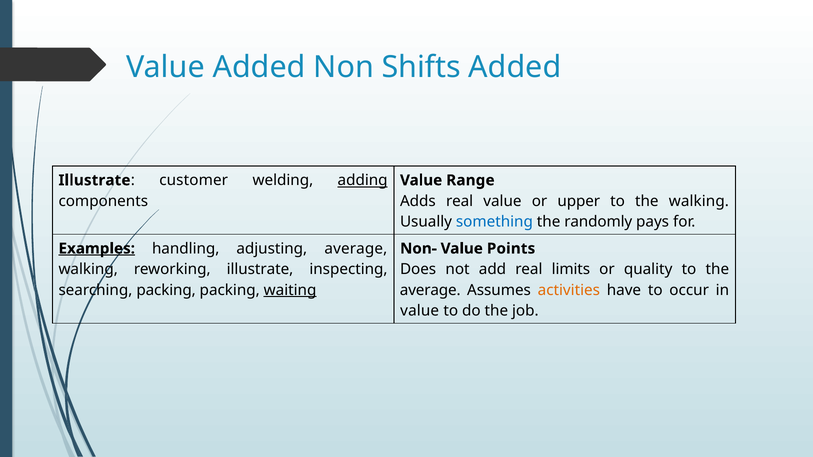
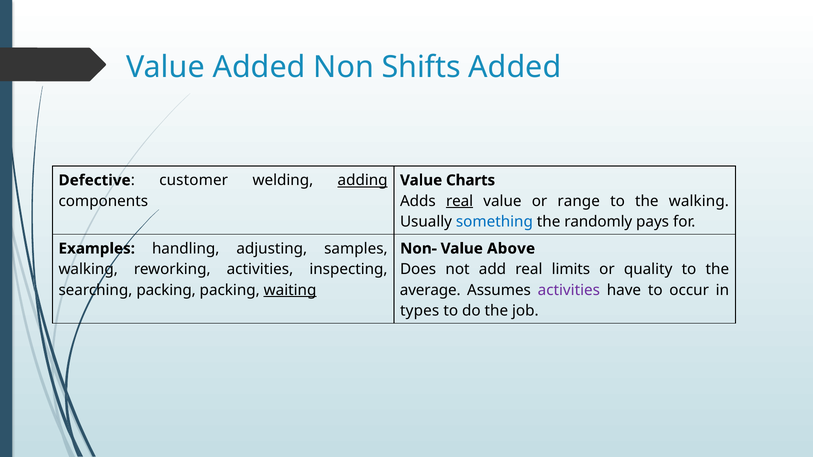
Illustrate at (94, 180): Illustrate -> Defective
Range: Range -> Charts
real at (460, 201) underline: none -> present
upper: upper -> range
Examples underline: present -> none
adjusting average: average -> samples
Points: Points -> Above
reworking illustrate: illustrate -> activities
activities at (569, 290) colour: orange -> purple
value at (420, 311): value -> types
